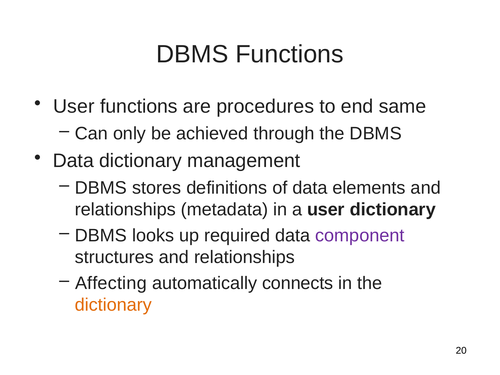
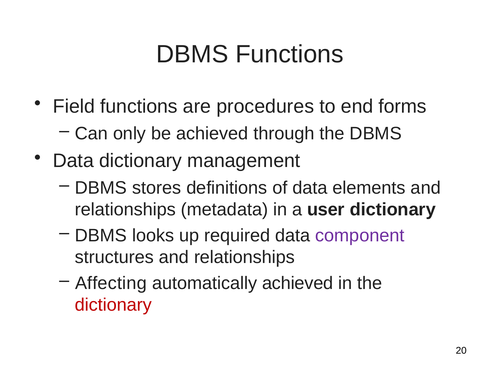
User at (74, 106): User -> Field
same: same -> forms
automatically connects: connects -> achieved
dictionary at (113, 305) colour: orange -> red
